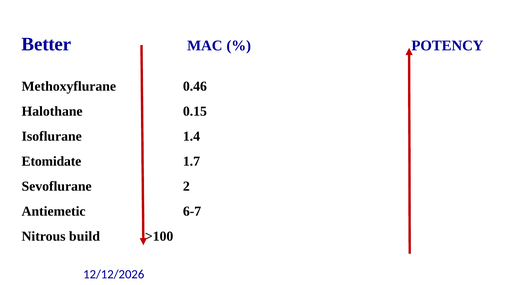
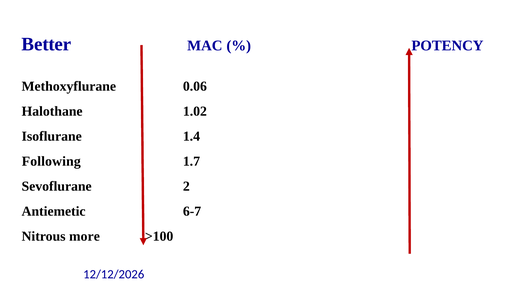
0.46: 0.46 -> 0.06
0.15: 0.15 -> 1.02
Etomidate: Etomidate -> Following
build: build -> more
